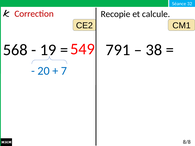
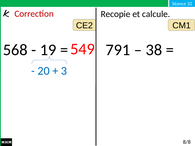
7: 7 -> 3
